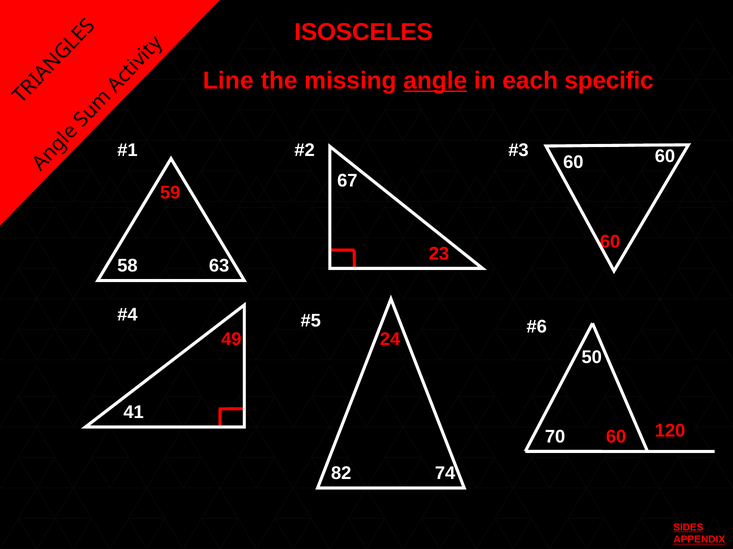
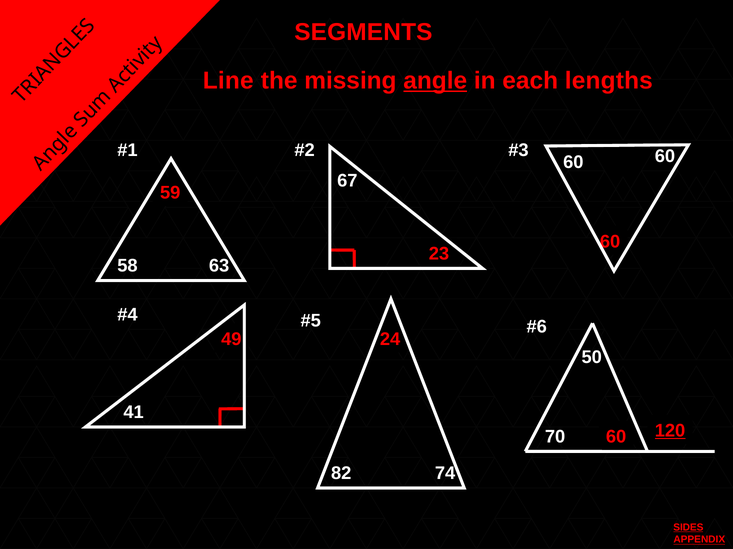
ISOSCELES: ISOSCELES -> SEGMENTS
specific: specific -> lengths
120 underline: none -> present
